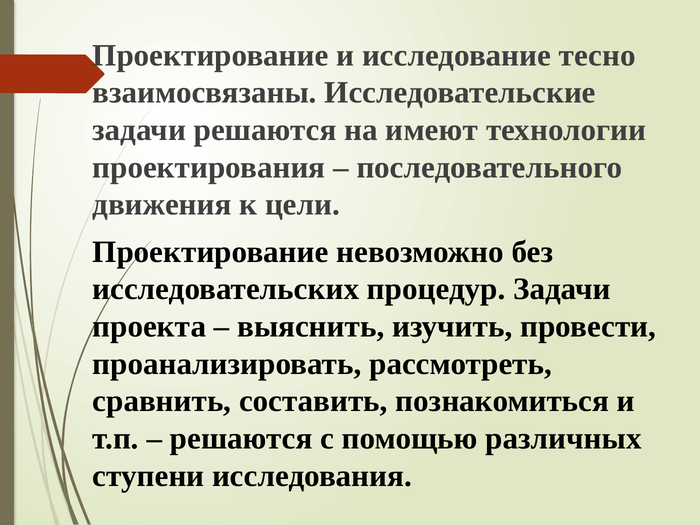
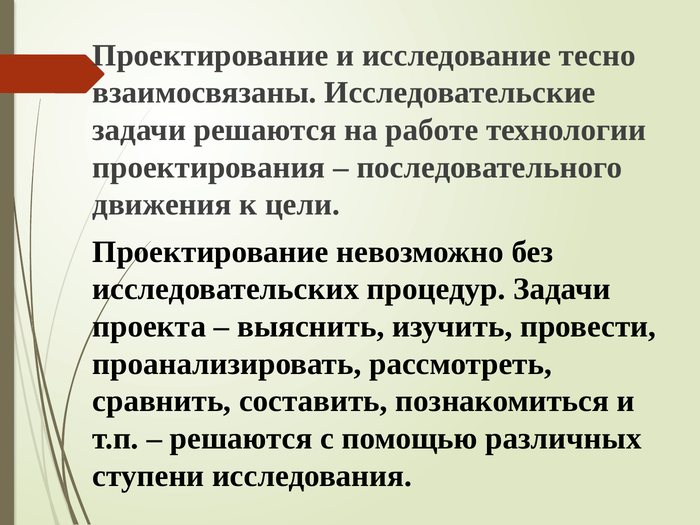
имеют: имеют -> работе
